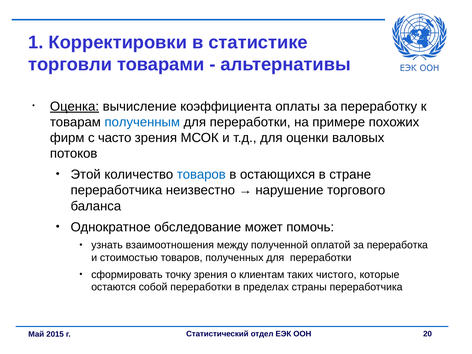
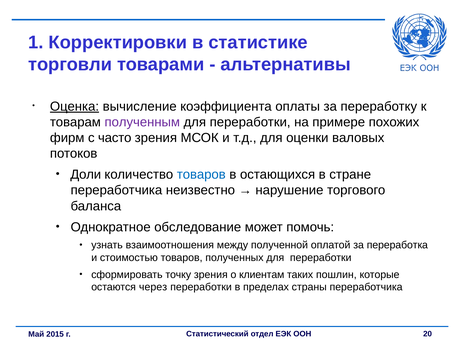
полученным colour: blue -> purple
Этой: Этой -> Доли
чистого: чистого -> пошлин
собой: собой -> через
